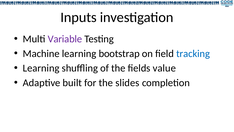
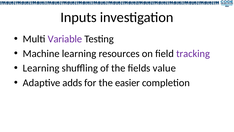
bootstrap: bootstrap -> resources
tracking colour: blue -> purple
built: built -> adds
slides: slides -> easier
